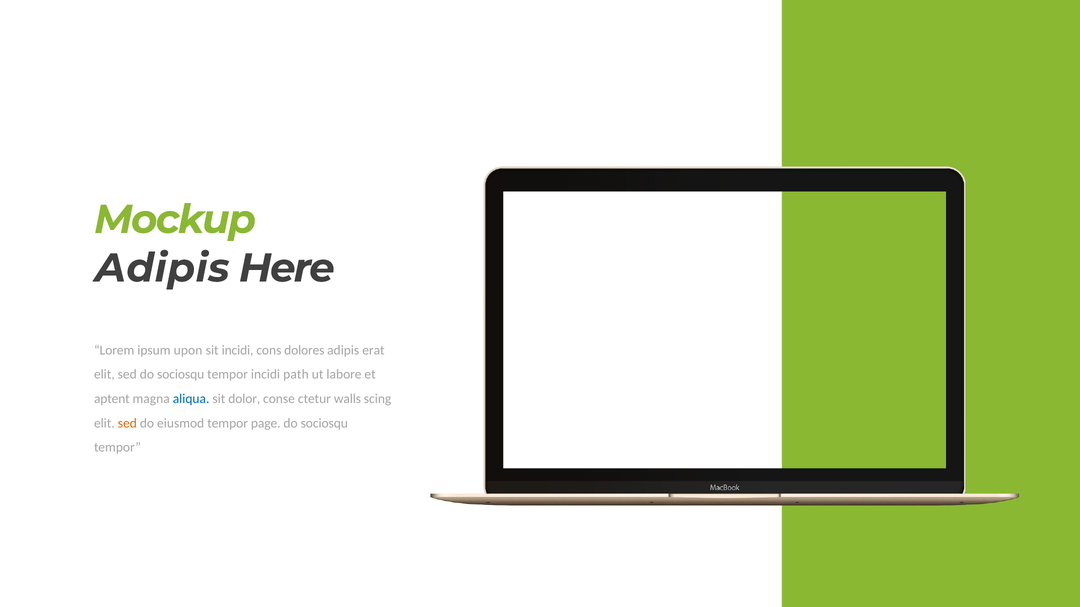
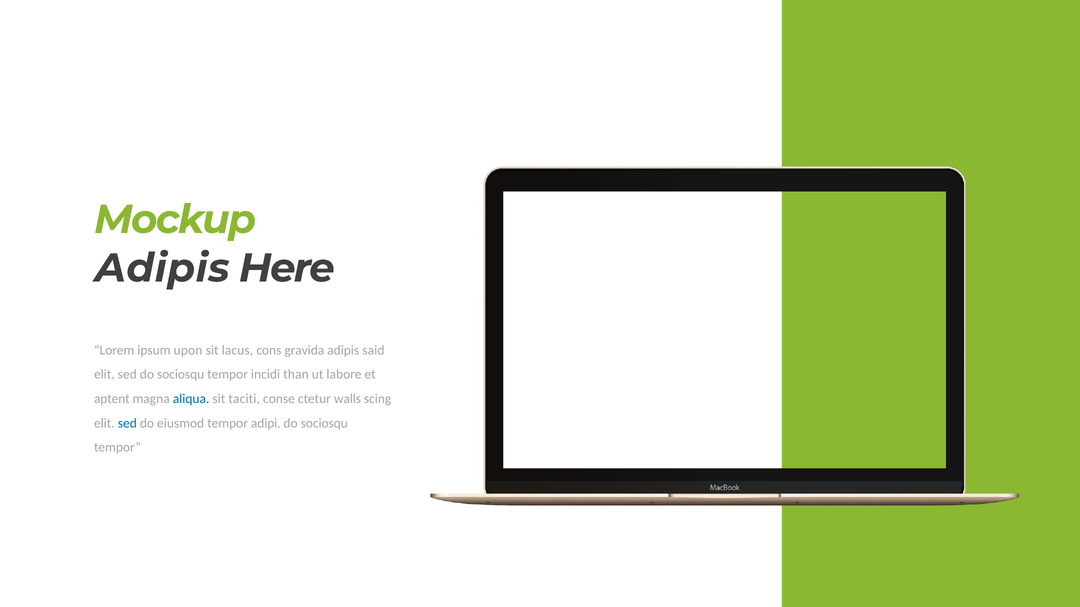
sit incidi: incidi -> lacus
dolores: dolores -> gravida
erat: erat -> said
path: path -> than
dolor: dolor -> taciti
sed at (127, 423) colour: orange -> blue
page: page -> adipi
